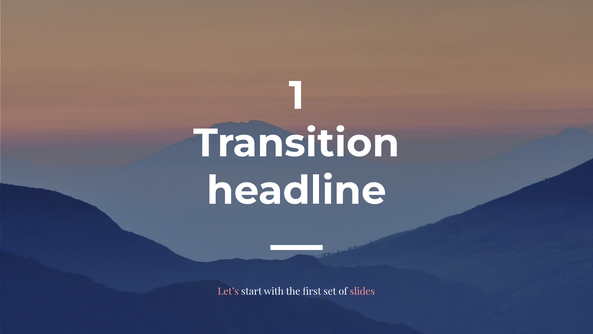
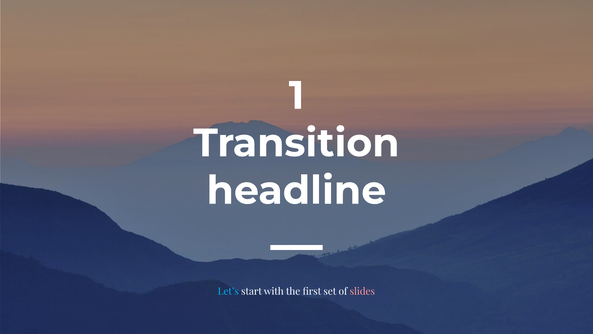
Let’s colour: pink -> light blue
